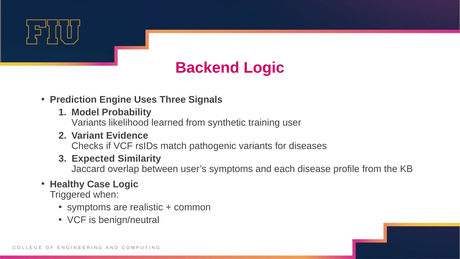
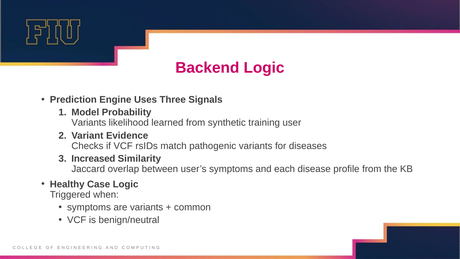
Expected: Expected -> Increased
are realistic: realistic -> variants
